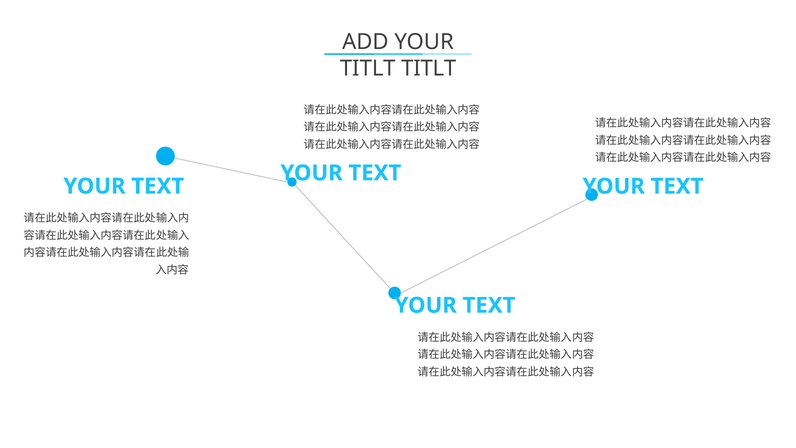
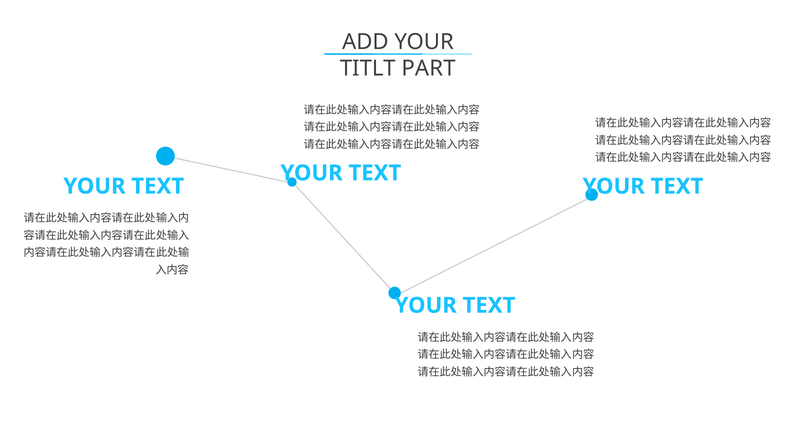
TITLT TITLT: TITLT -> PART
